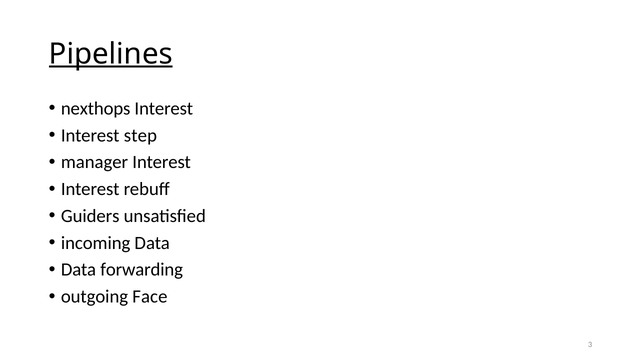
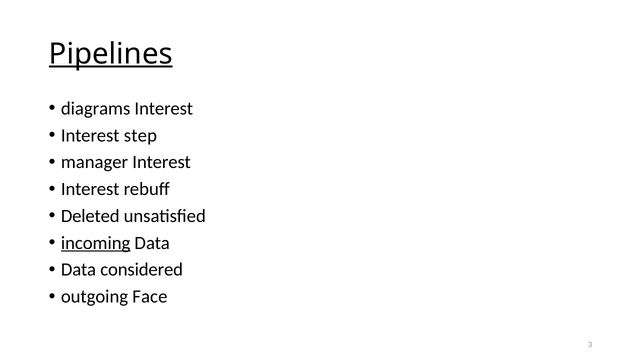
nexthops: nexthops -> diagrams
Guiders: Guiders -> Deleted
incoming underline: none -> present
forwarding: forwarding -> considered
